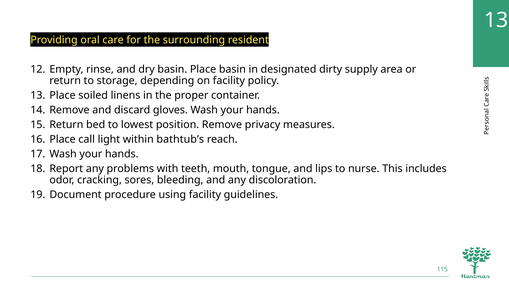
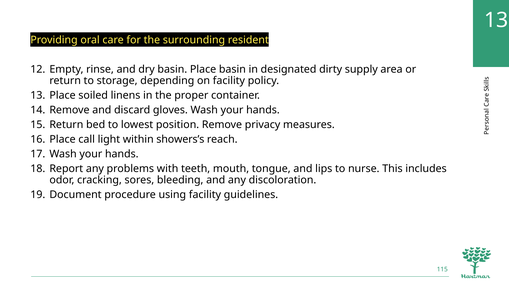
bathtub’s: bathtub’s -> showers’s
